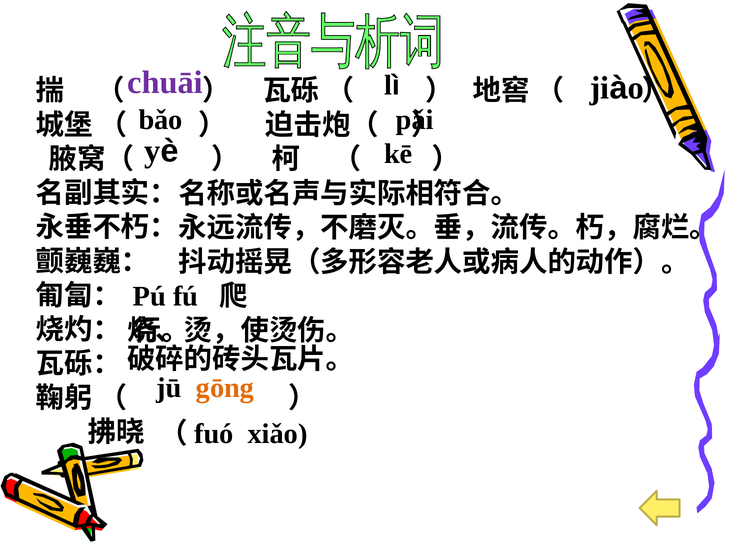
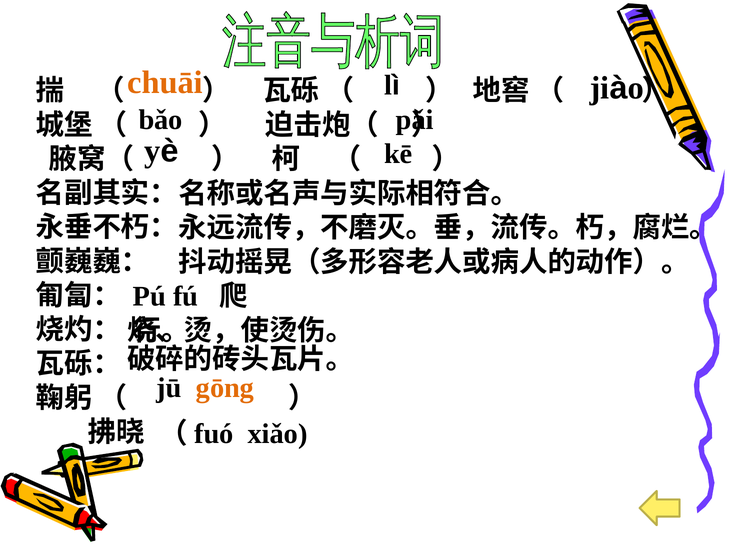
chuāi colour: purple -> orange
